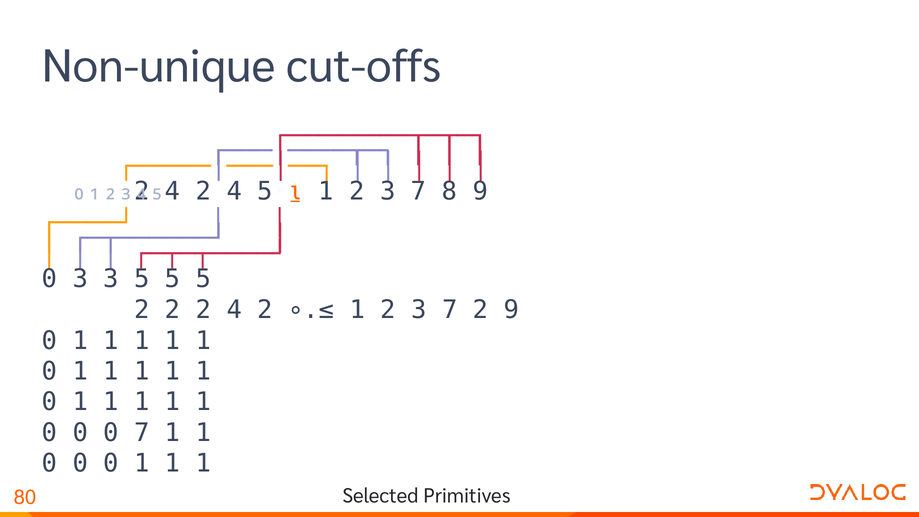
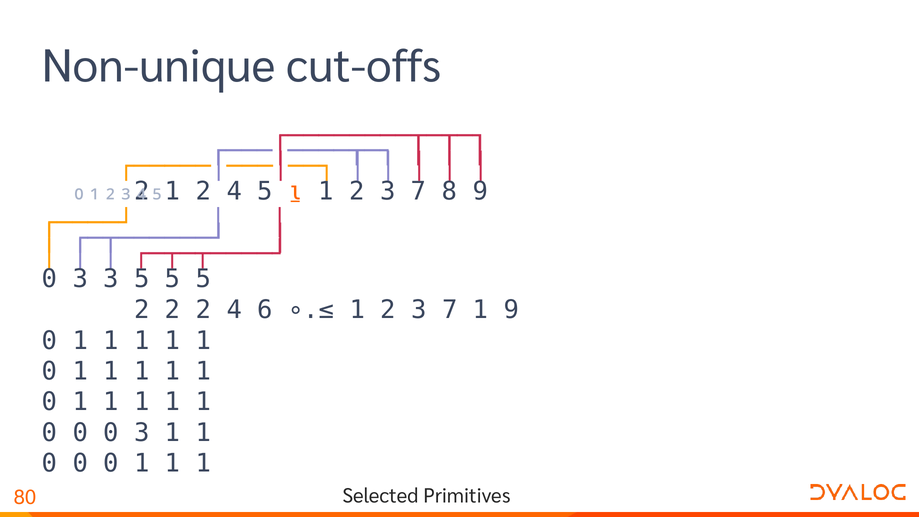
4 at (173, 191): 4 -> 1
2 2 4 2: 2 -> 6
7 2: 2 -> 1
0 0 7: 7 -> 3
